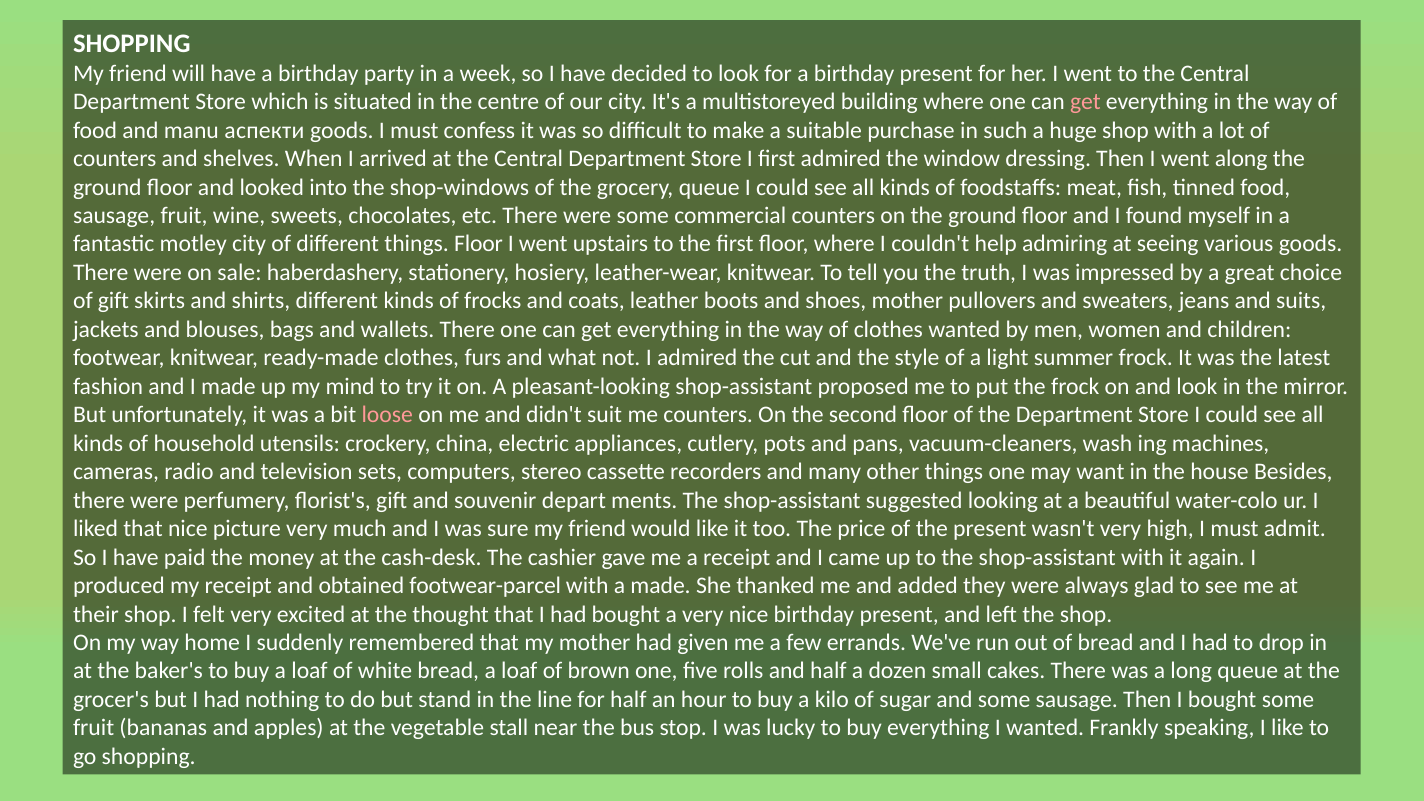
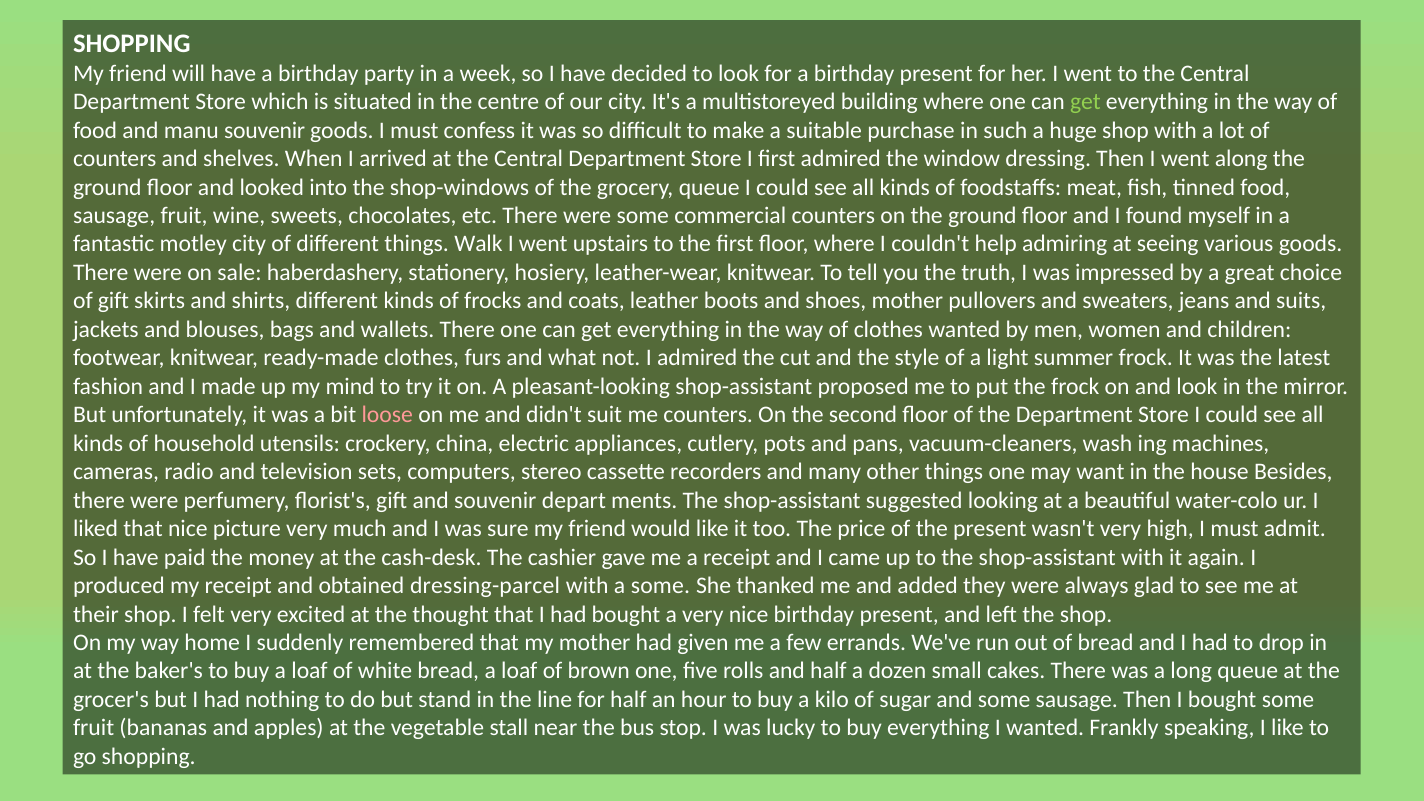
get at (1085, 102) colour: pink -> light green
manu аспекти: аспекти -> souvenir
things Floor: Floor -> Walk
footwear-parcel: footwear-parcel -> dressing-parcel
a made: made -> some
